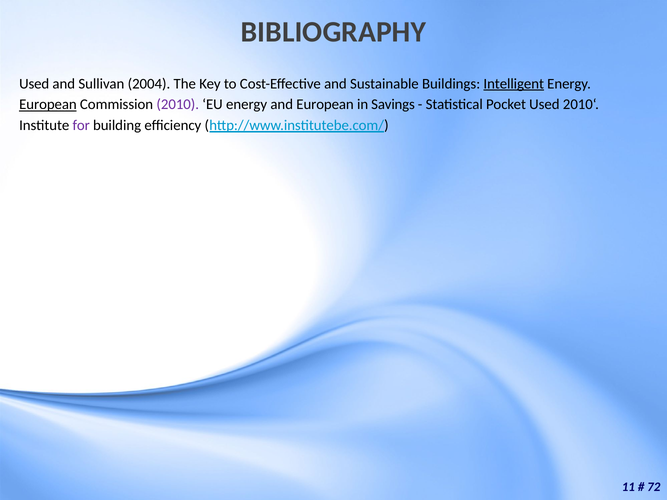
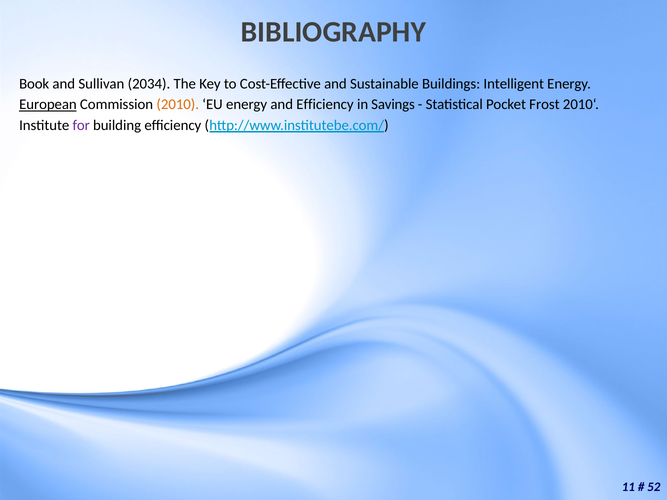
Used at (34, 84): Used -> Book
2004: 2004 -> 2034
Intelligent underline: present -> none
2010 colour: purple -> orange
and European: European -> Efficiency
Pocket Used: Used -> Frost
72: 72 -> 52
